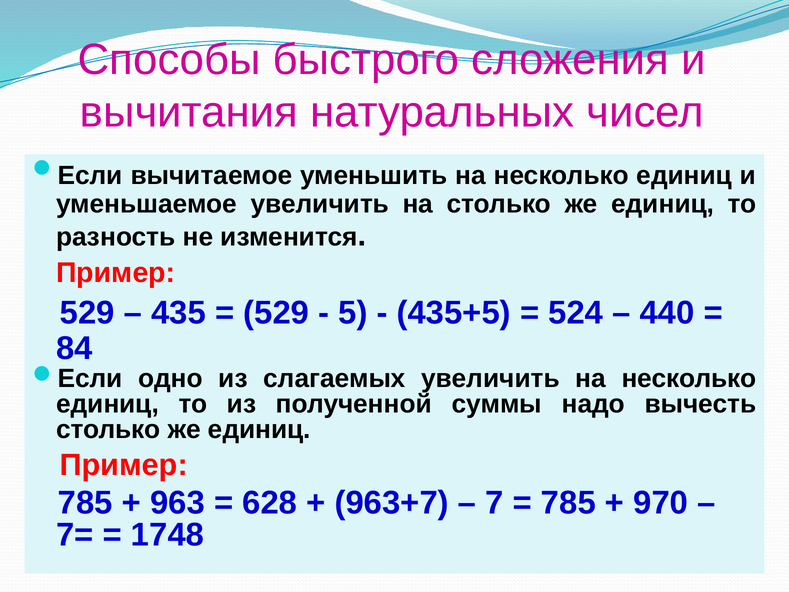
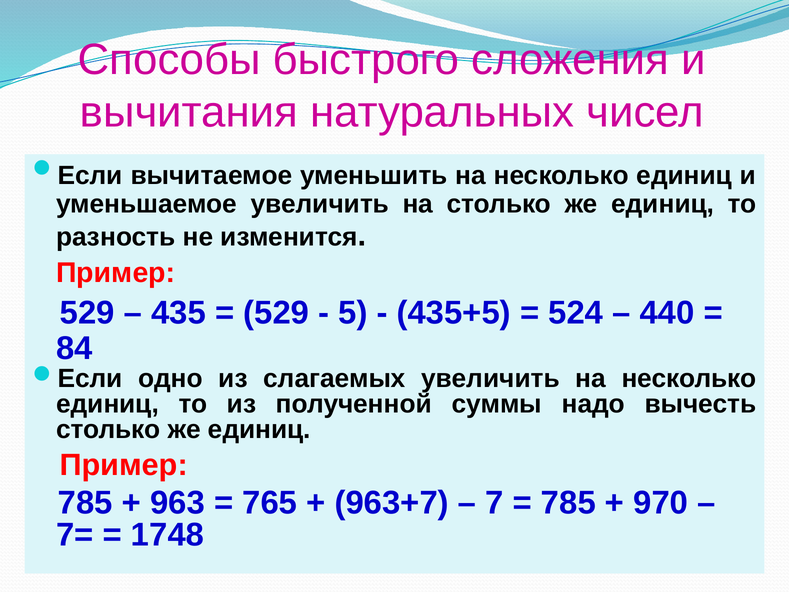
628: 628 -> 765
